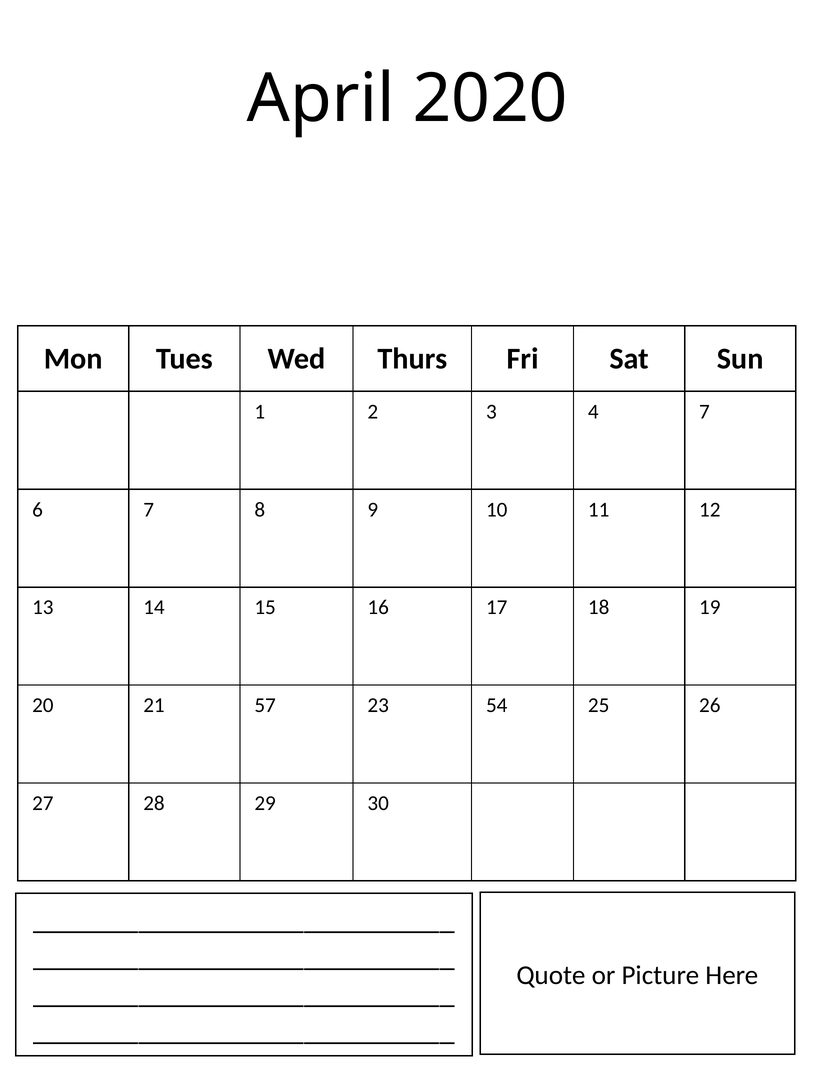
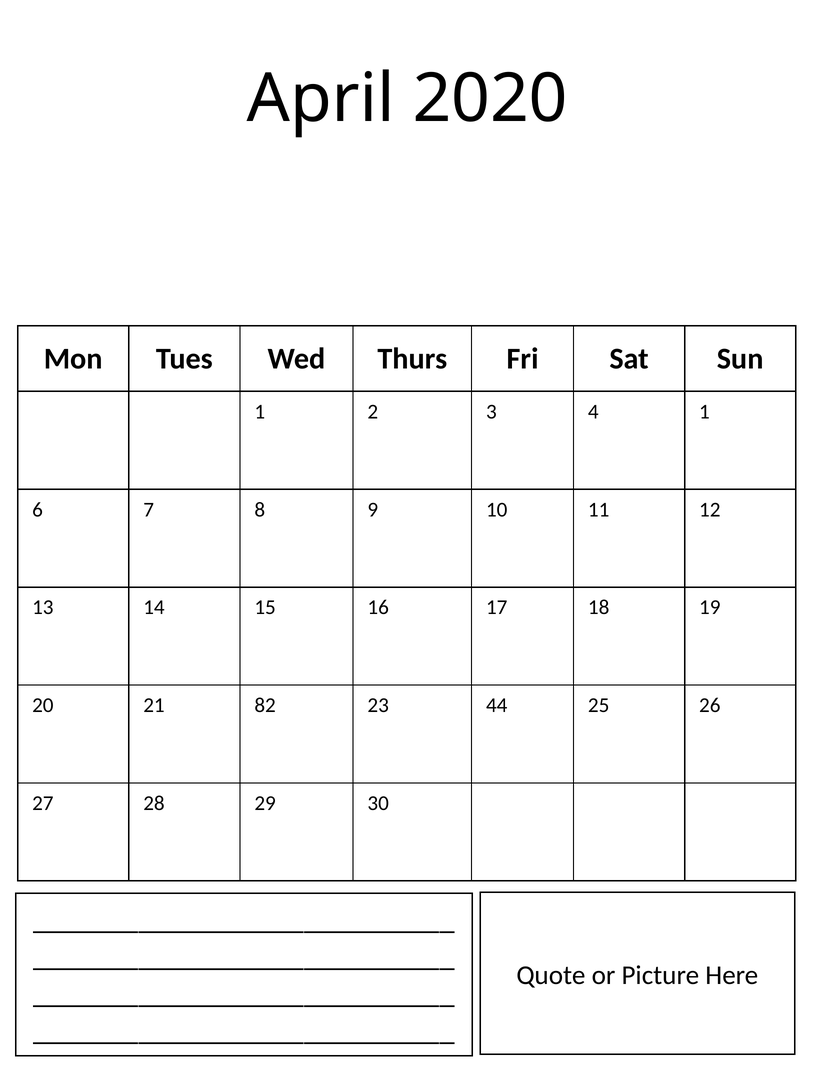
4 7: 7 -> 1
57: 57 -> 82
54: 54 -> 44
